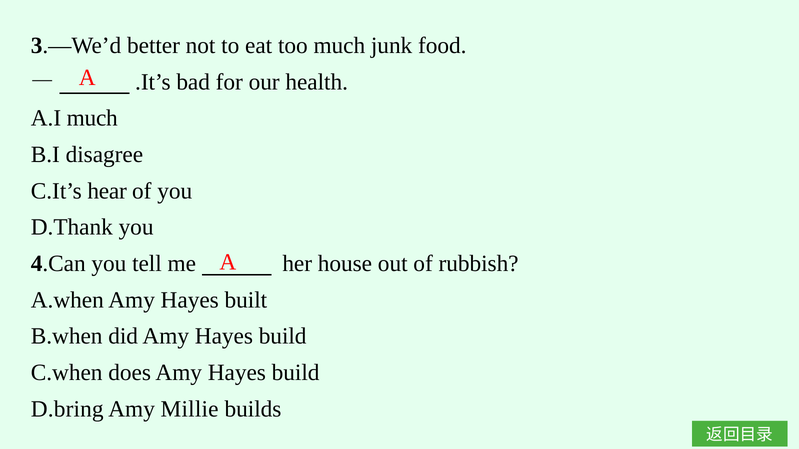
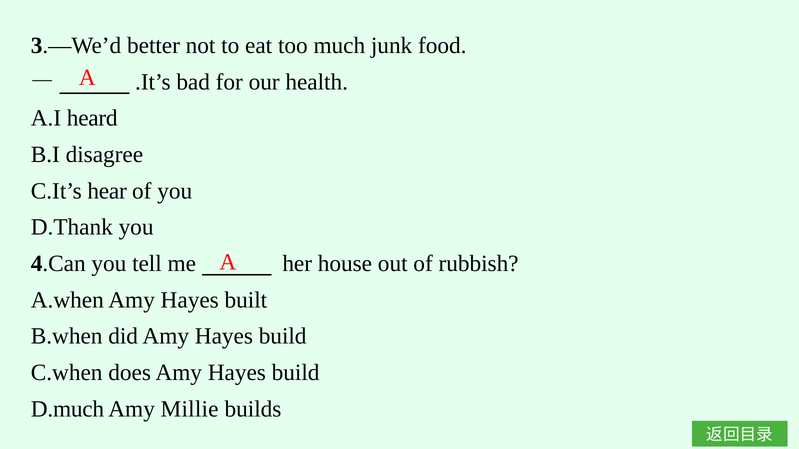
A.I much: much -> heard
D.bring: D.bring -> D.much
